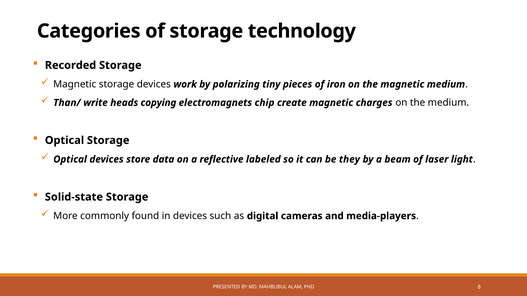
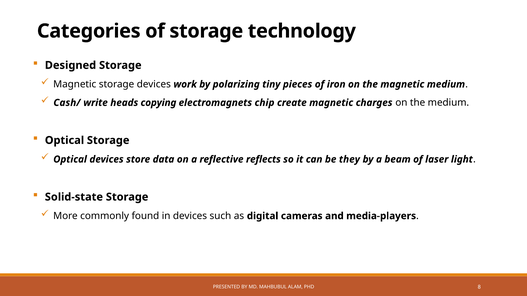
Recorded: Recorded -> Designed
Than/: Than/ -> Cash/
labeled: labeled -> reflects
